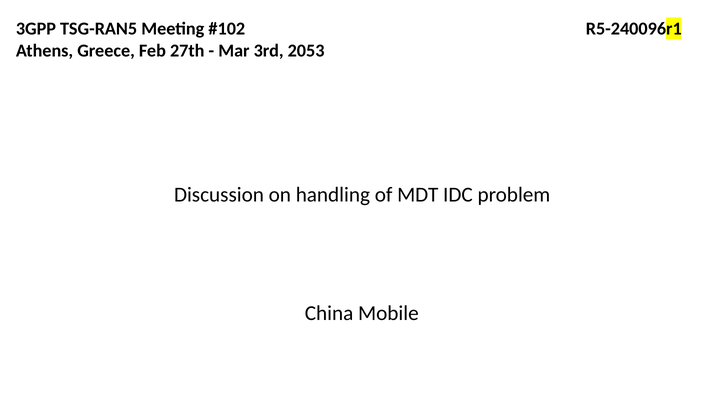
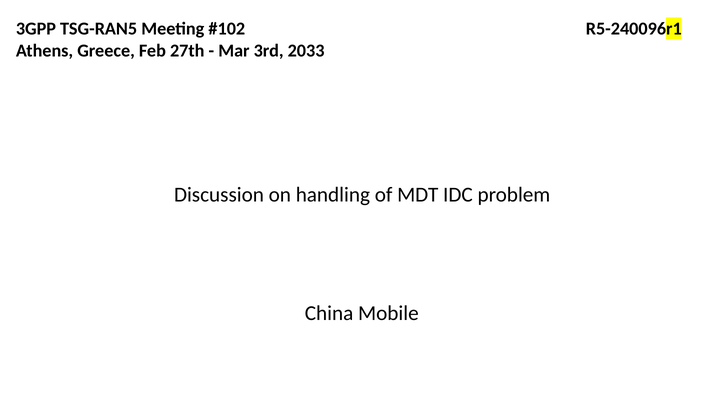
2053: 2053 -> 2033
